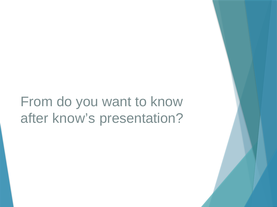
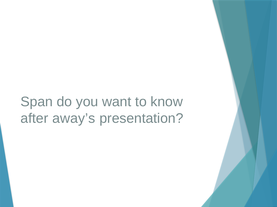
From: From -> Span
know’s: know’s -> away’s
